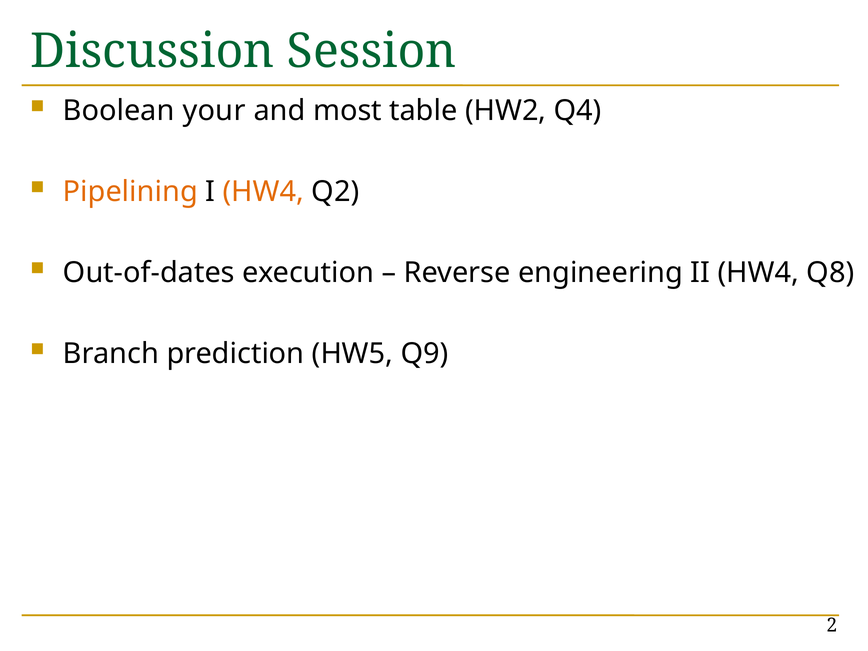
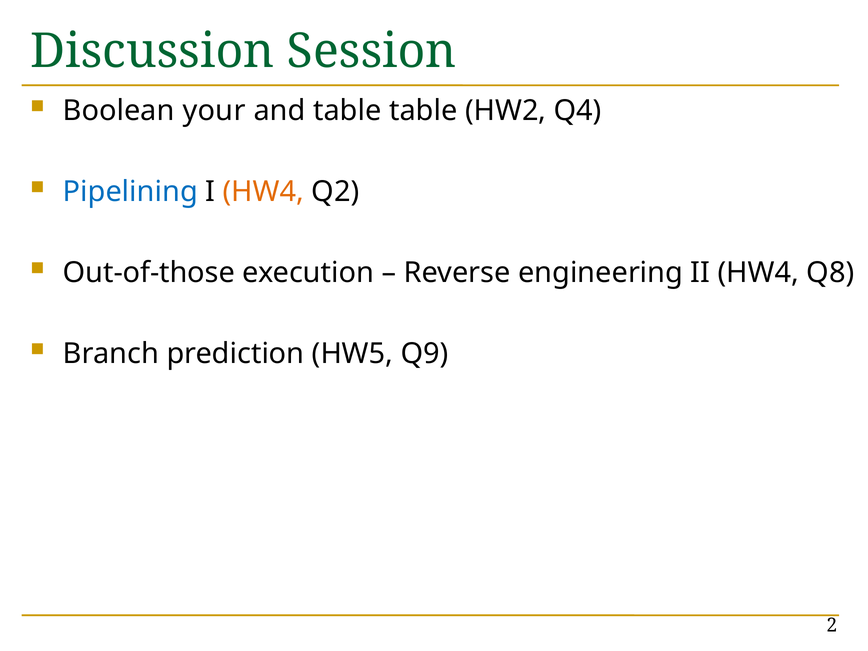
and most: most -> table
Pipelining colour: orange -> blue
Out-of-dates: Out-of-dates -> Out-of-those
